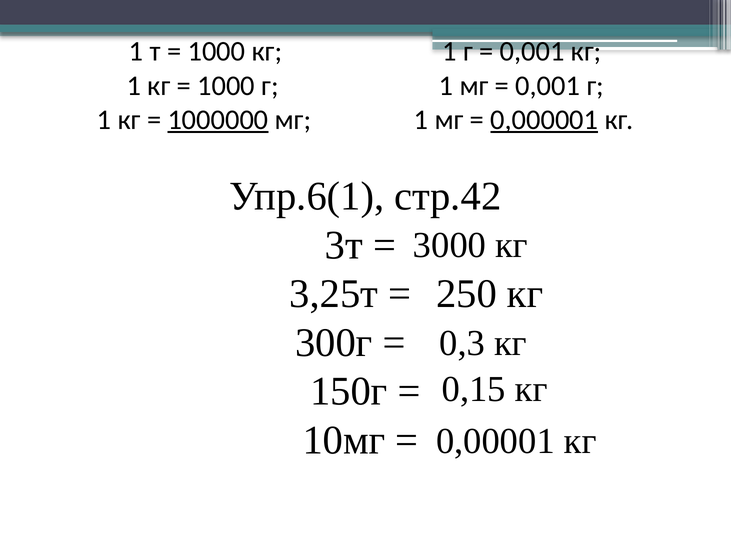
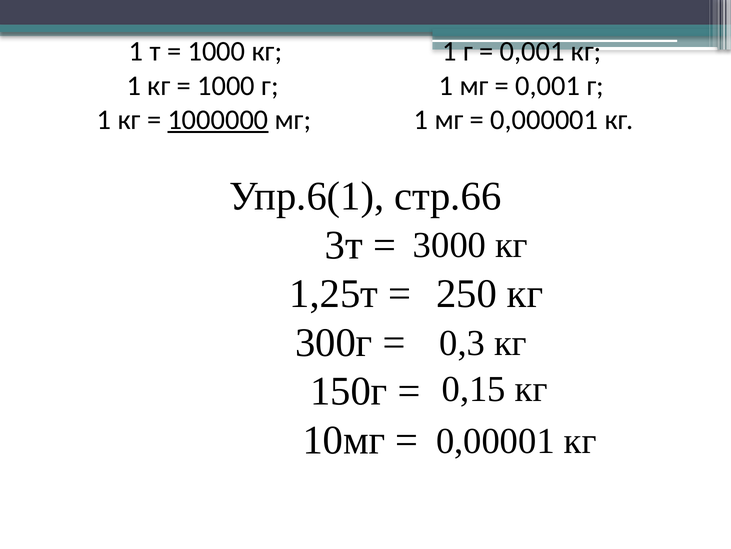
0,000001 underline: present -> none
стр.42: стр.42 -> стр.66
3,25т: 3,25т -> 1,25т
